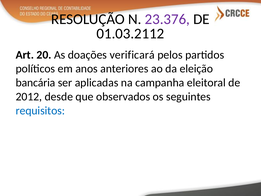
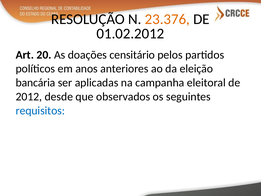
23.376 colour: purple -> orange
01.03.2112: 01.03.2112 -> 01.02.2012
verificará: verificará -> censitário
